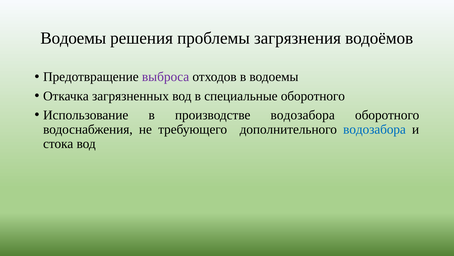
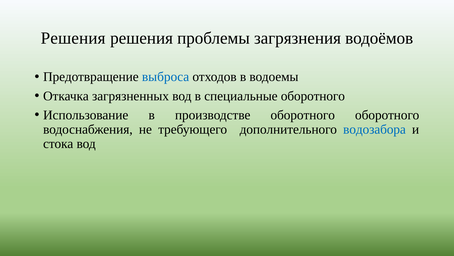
Водоемы at (73, 38): Водоемы -> Решения
выброса colour: purple -> blue
производстве водозабора: водозабора -> оборотного
